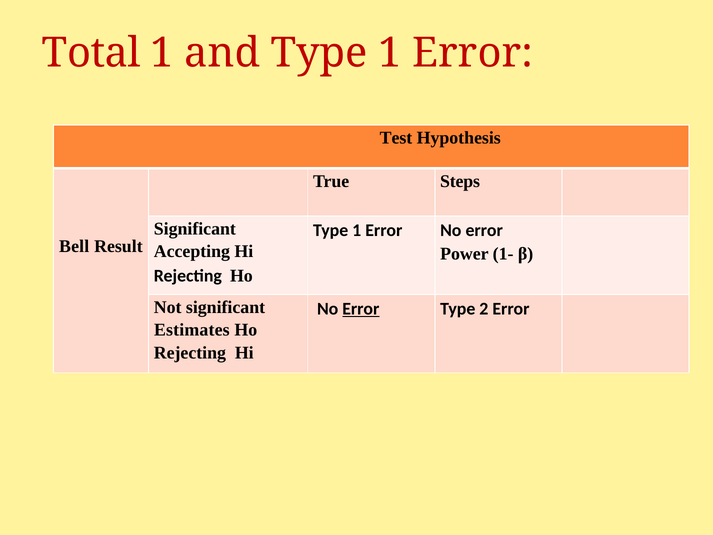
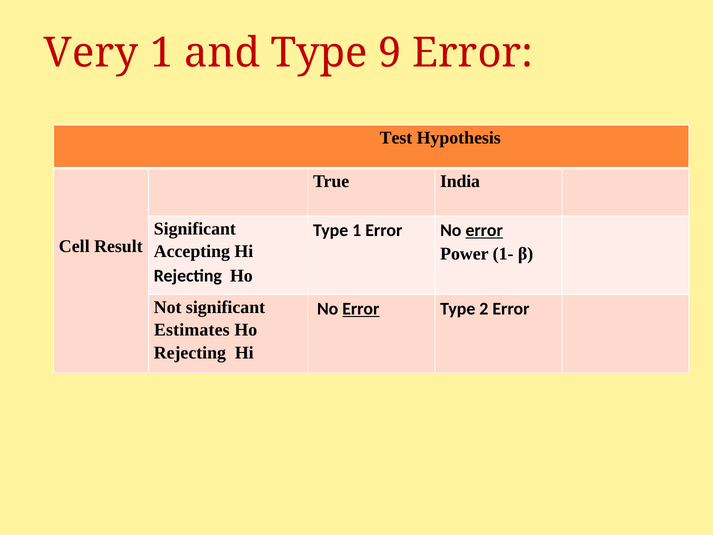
Total: Total -> Very
and Type 1: 1 -> 9
Steps: Steps -> India
error at (484, 230) underline: none -> present
Bell: Bell -> Cell
